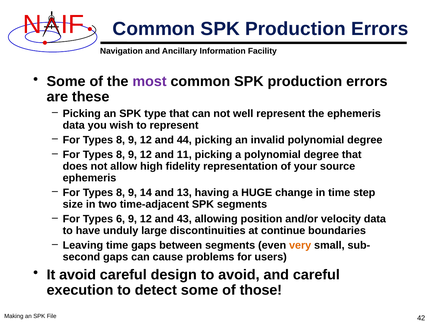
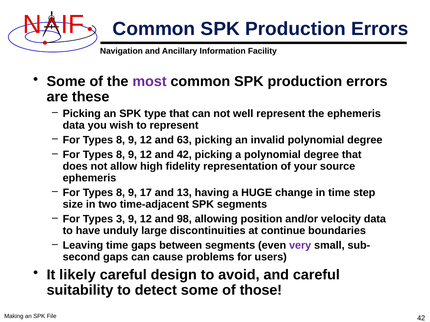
44: 44 -> 63
and 11: 11 -> 42
14: 14 -> 17
6: 6 -> 3
43: 43 -> 98
very colour: orange -> purple
It avoid: avoid -> likely
execution: execution -> suitability
